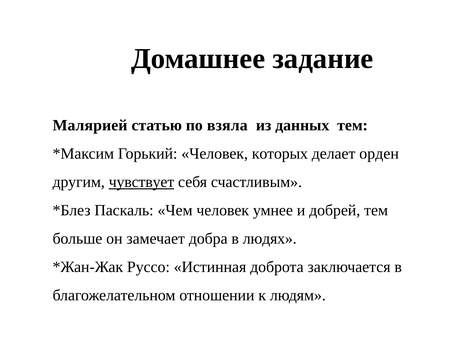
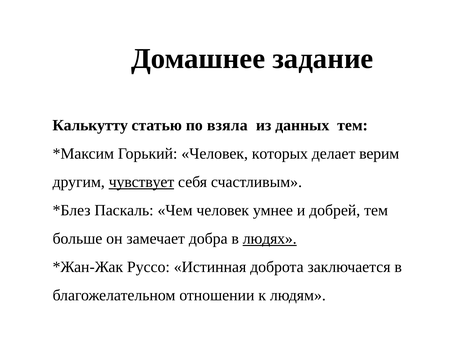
Малярией: Малярией -> Калькутту
орден: орден -> верим
людях underline: none -> present
